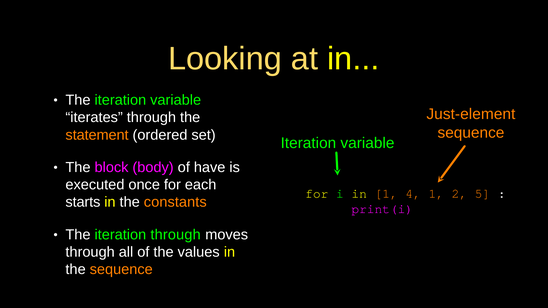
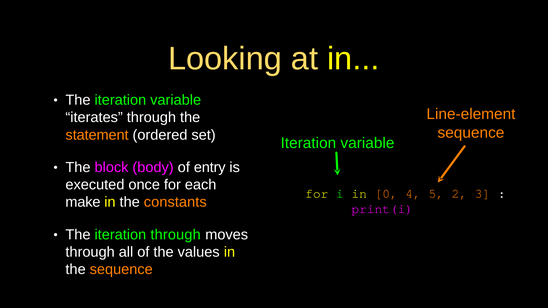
Just-element: Just-element -> Line-element
have: have -> entry
in 1: 1 -> 0
4 1: 1 -> 5
5: 5 -> 3
starts: starts -> make
